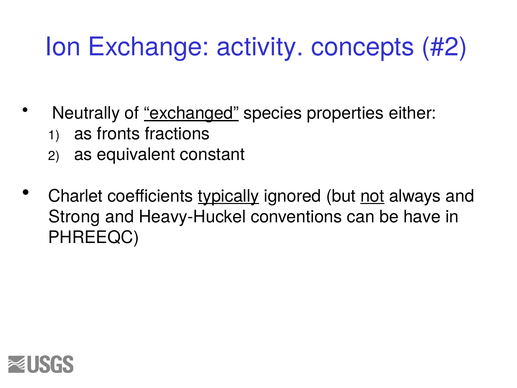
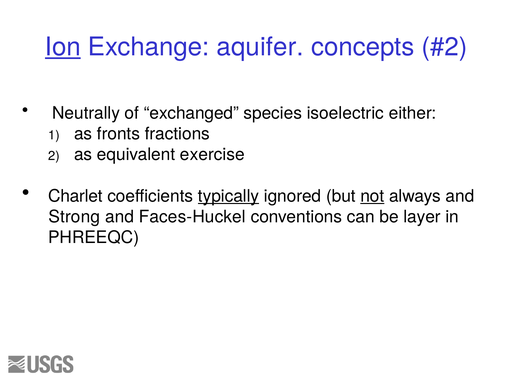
Ion underline: none -> present
activity: activity -> aquifer
exchanged underline: present -> none
properties: properties -> isoelectric
constant: constant -> exercise
Heavy-Huckel: Heavy-Huckel -> Faces-Huckel
have: have -> layer
